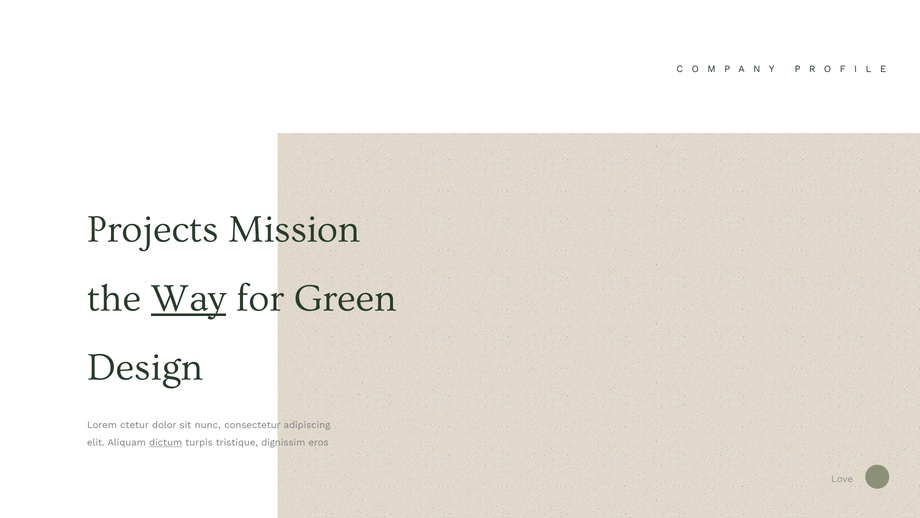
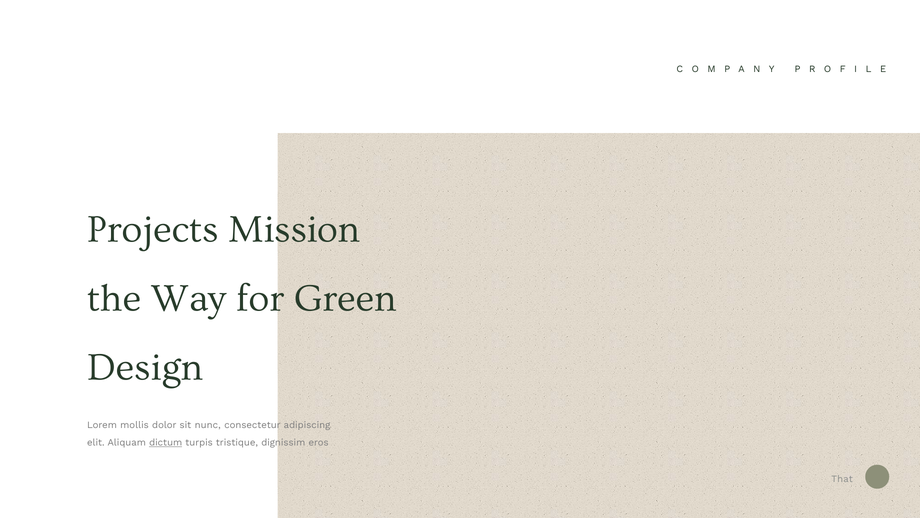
Way underline: present -> none
ctetur: ctetur -> mollis
Love: Love -> That
